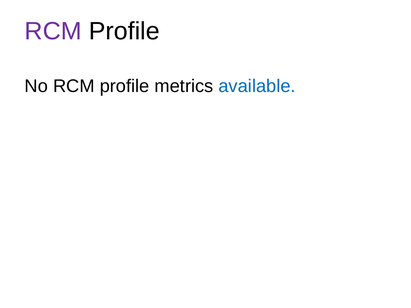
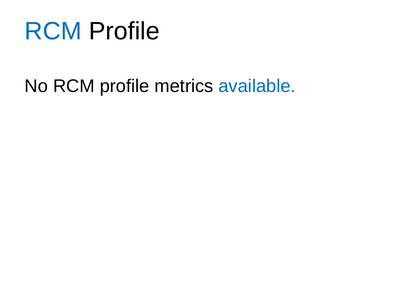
RCM at (53, 31) colour: purple -> blue
